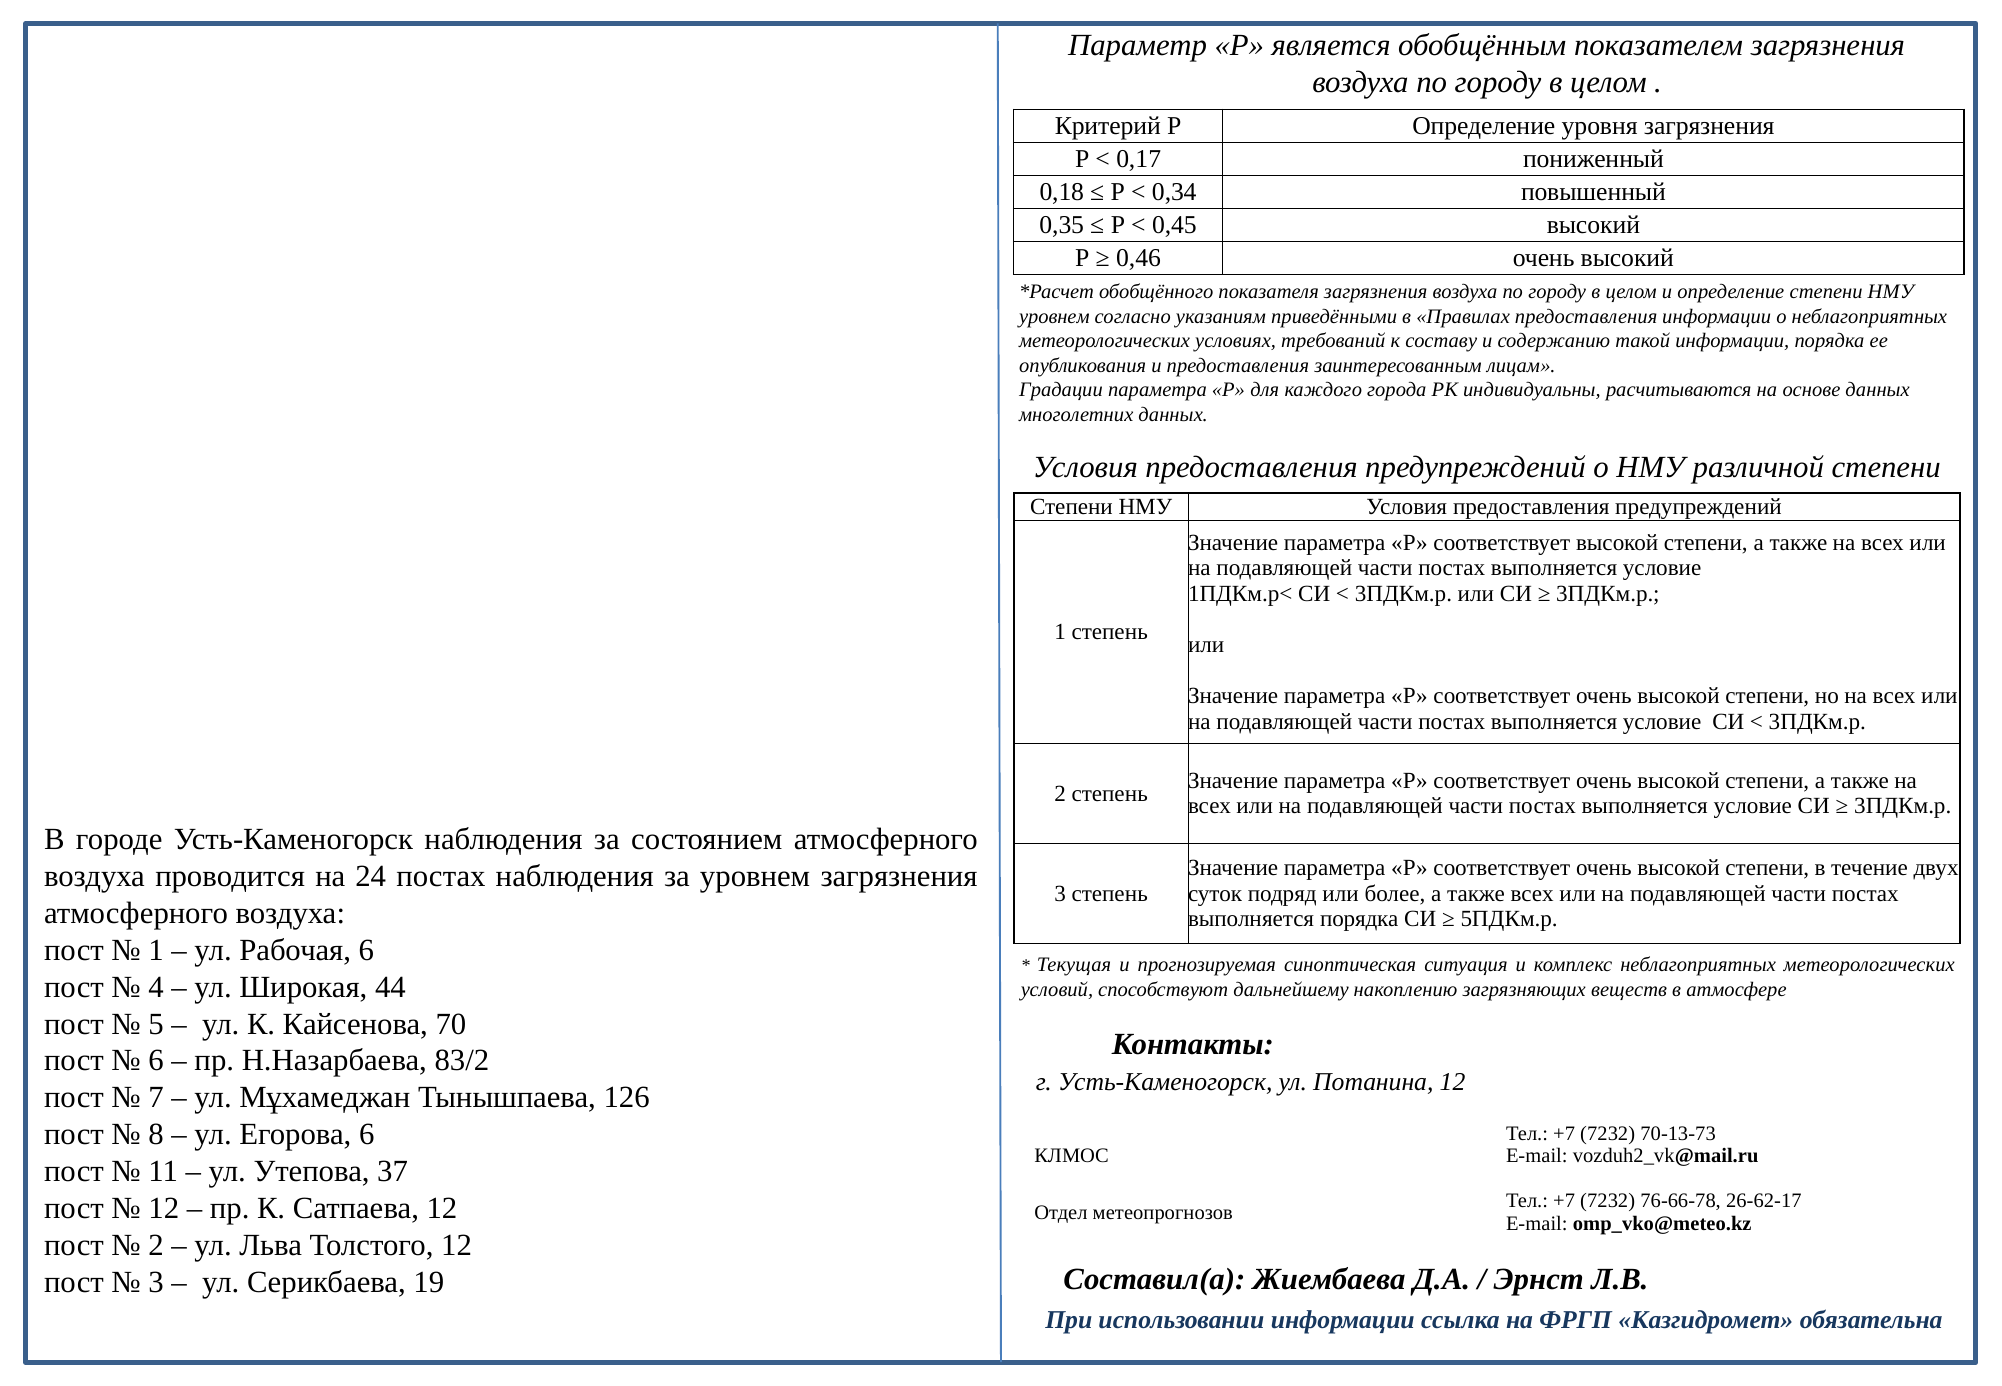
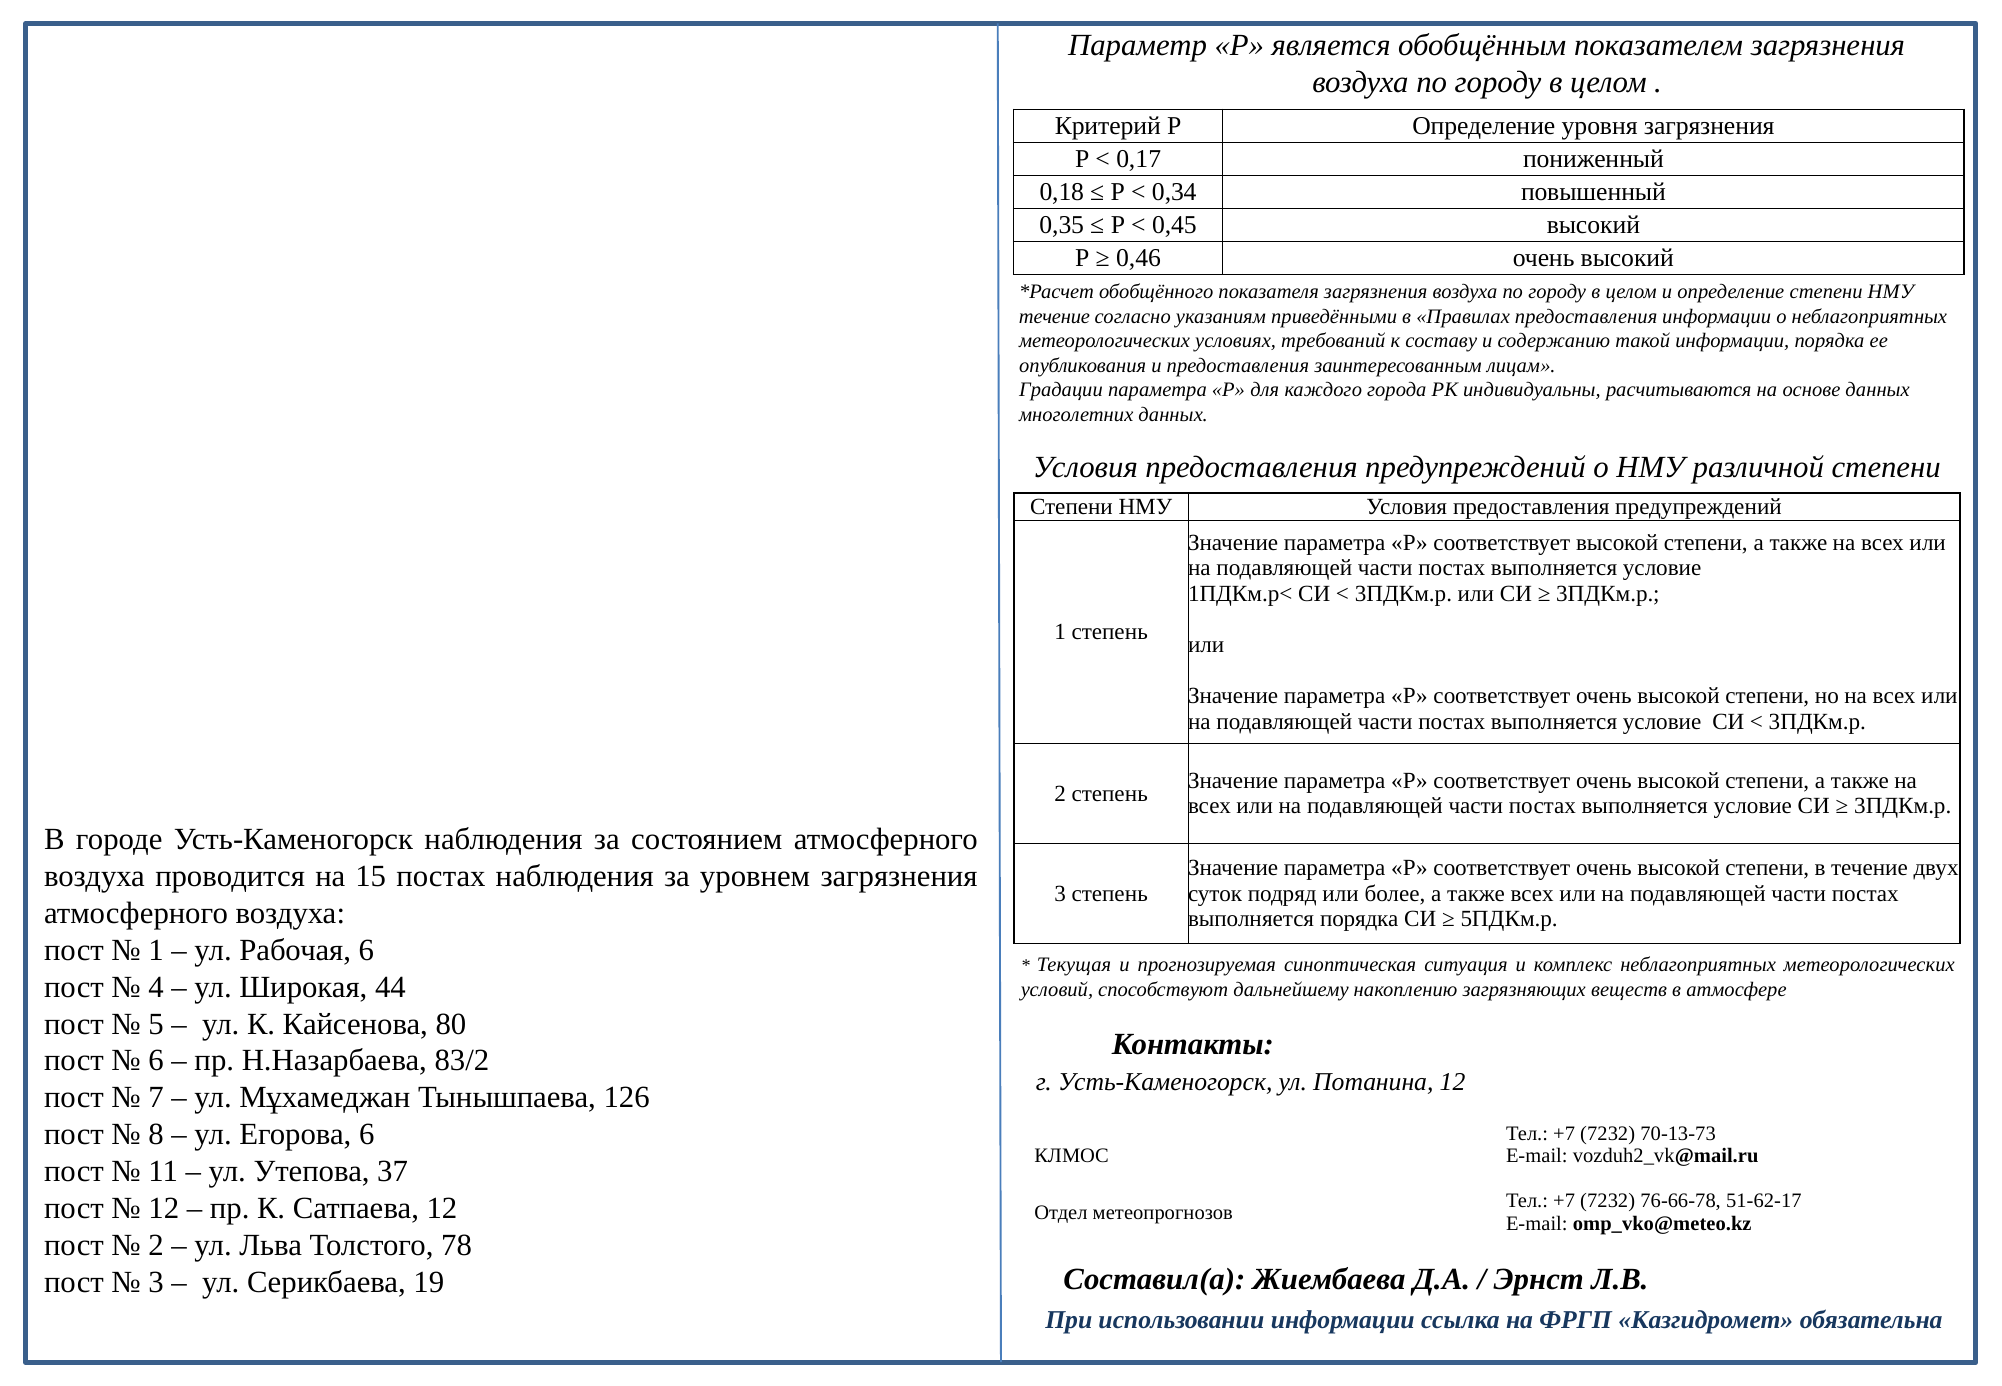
уровнем at (1054, 316): уровнем -> течение
24: 24 -> 15
70: 70 -> 80
26-62-17: 26-62-17 -> 51-62-17
Толстого 12: 12 -> 78
